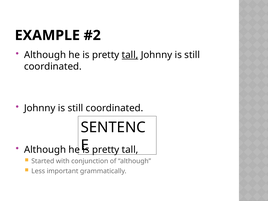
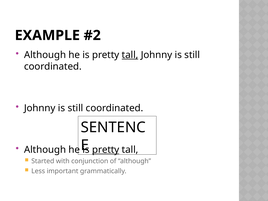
pretty at (106, 150) underline: none -> present
